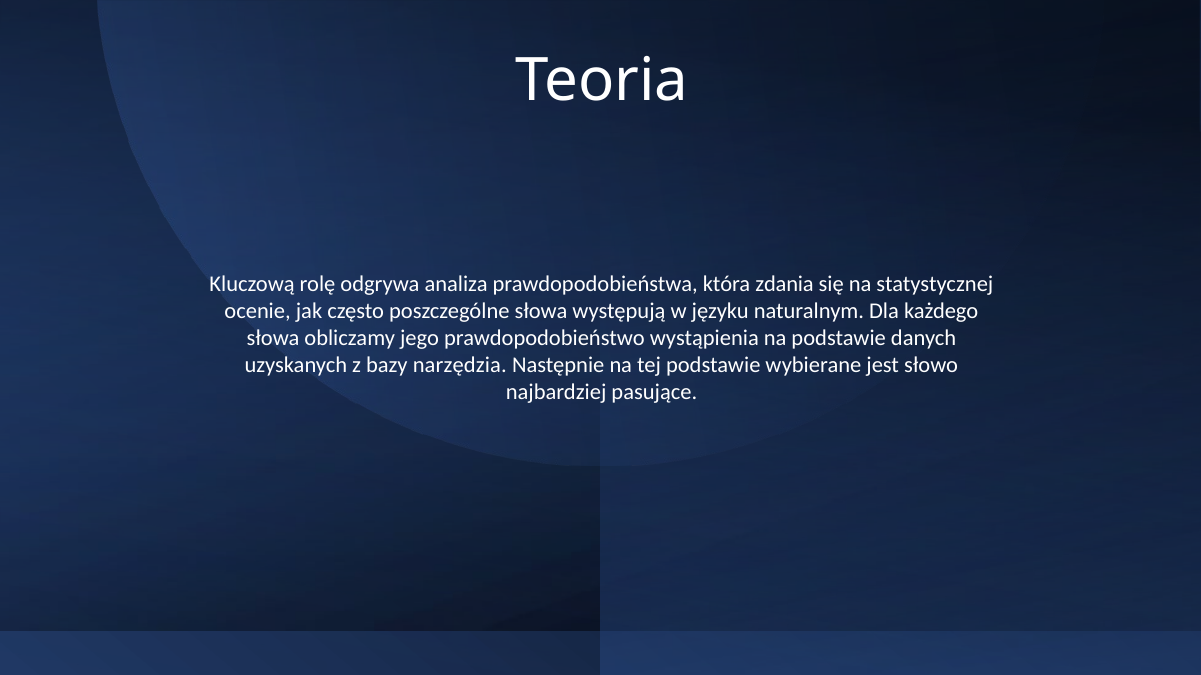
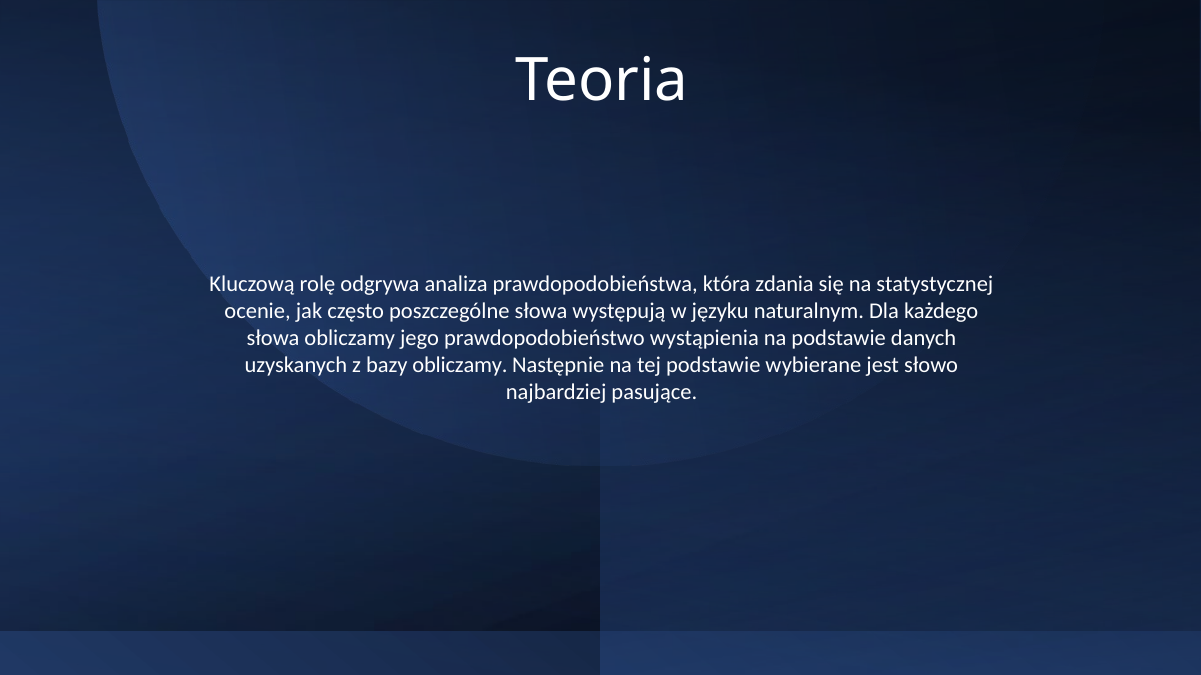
bazy narzędzia: narzędzia -> obliczamy
